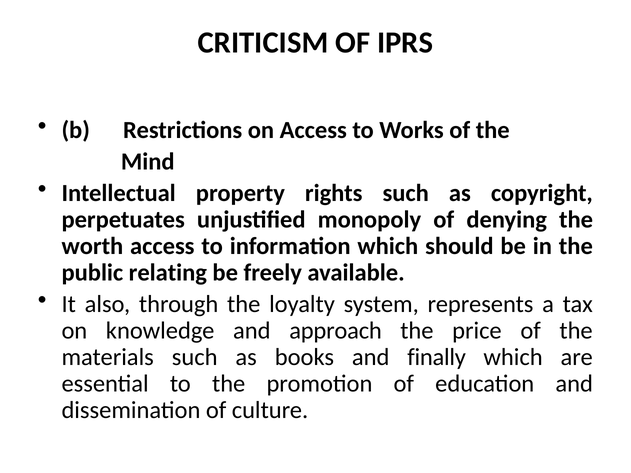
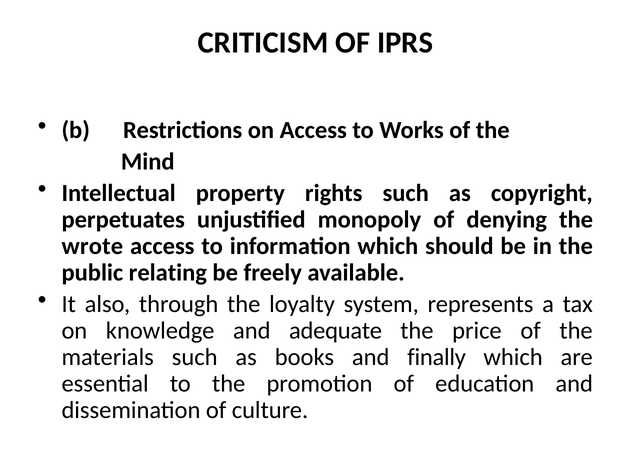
worth: worth -> wrote
approach: approach -> adequate
